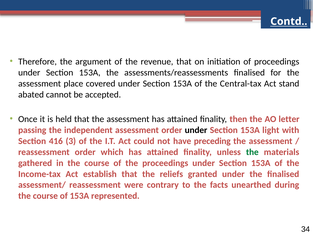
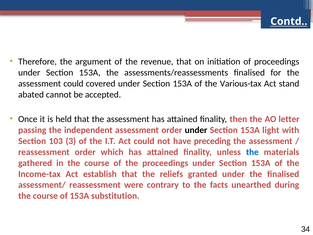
assessment place: place -> could
Central-tax: Central-tax -> Various-tax
416: 416 -> 103
the at (252, 152) colour: green -> blue
represented: represented -> substitution
